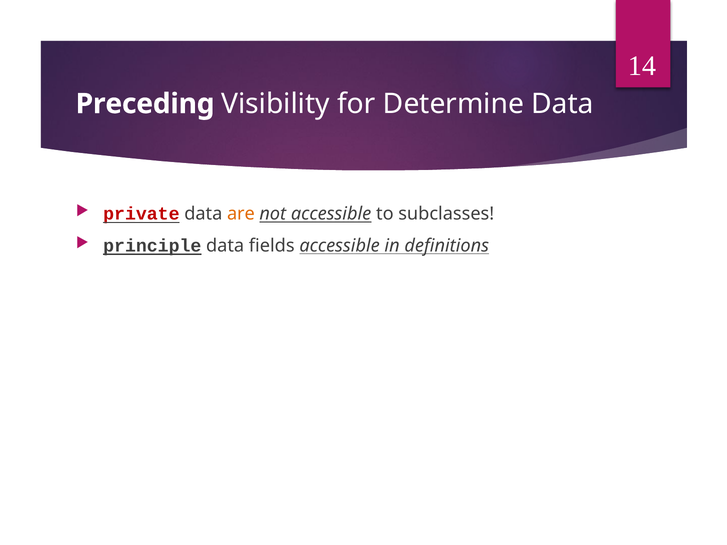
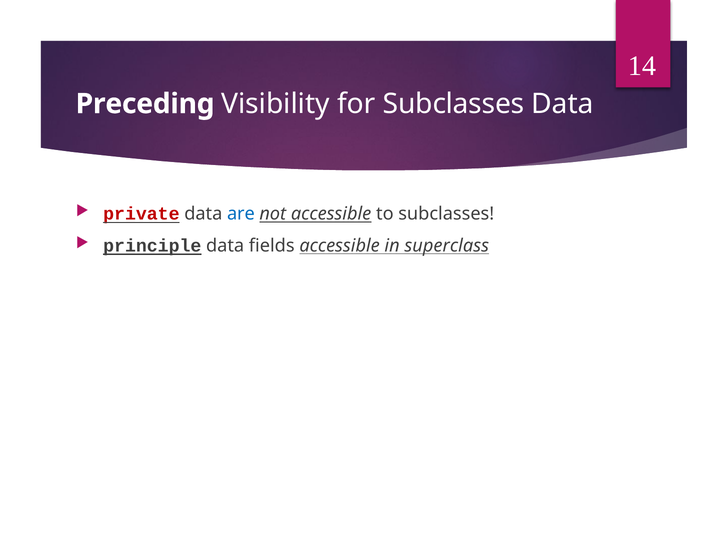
for Determine: Determine -> Subclasses
are colour: orange -> blue
definitions: definitions -> superclass
